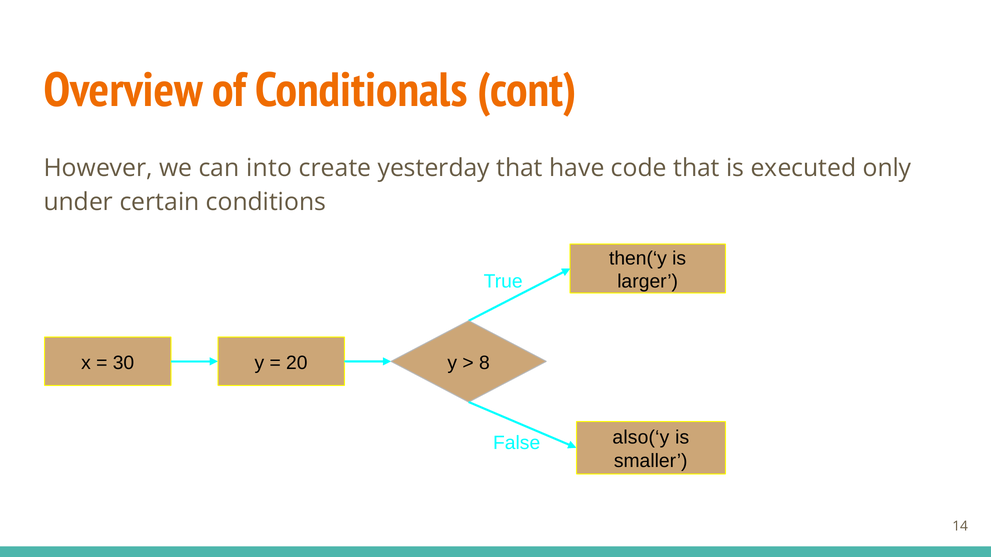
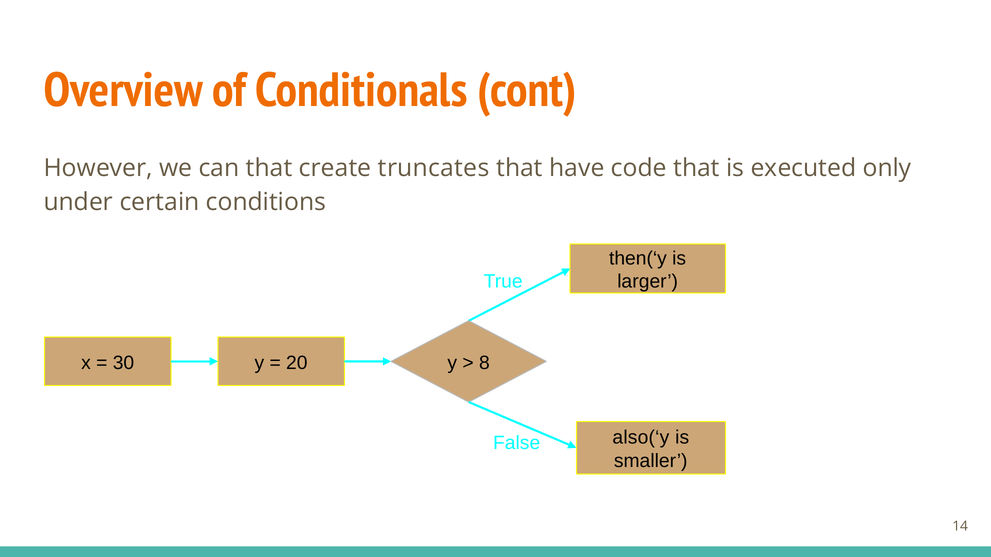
can into: into -> that
yesterday: yesterday -> truncates
